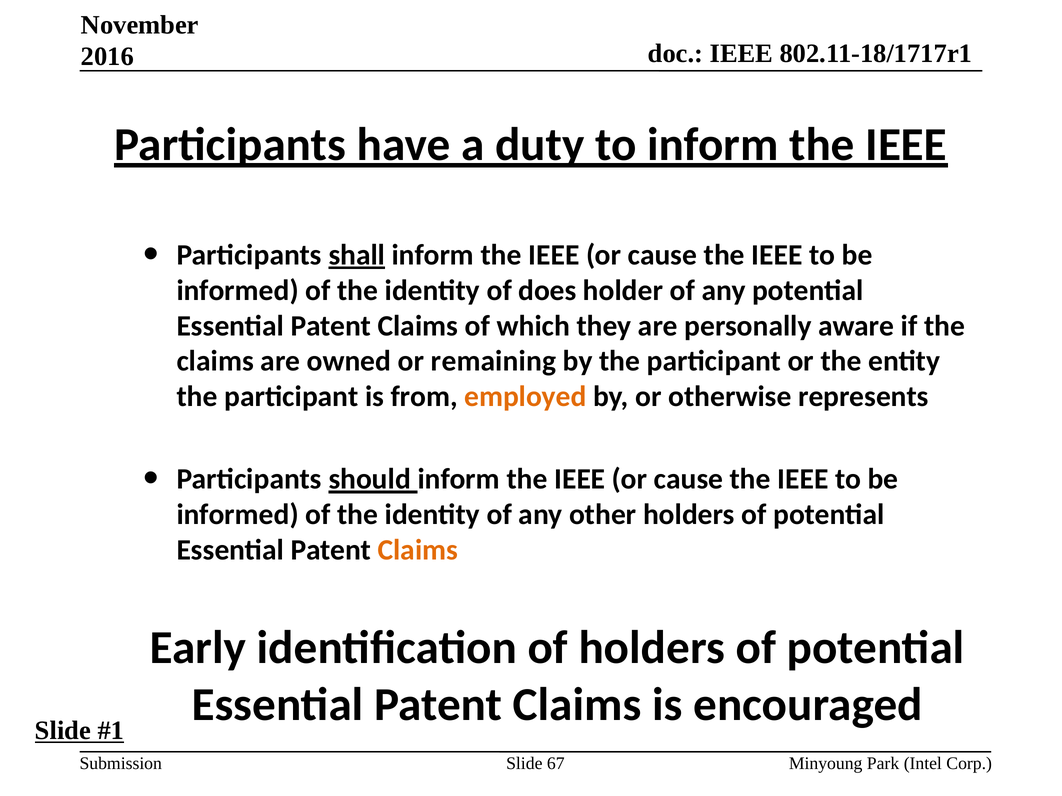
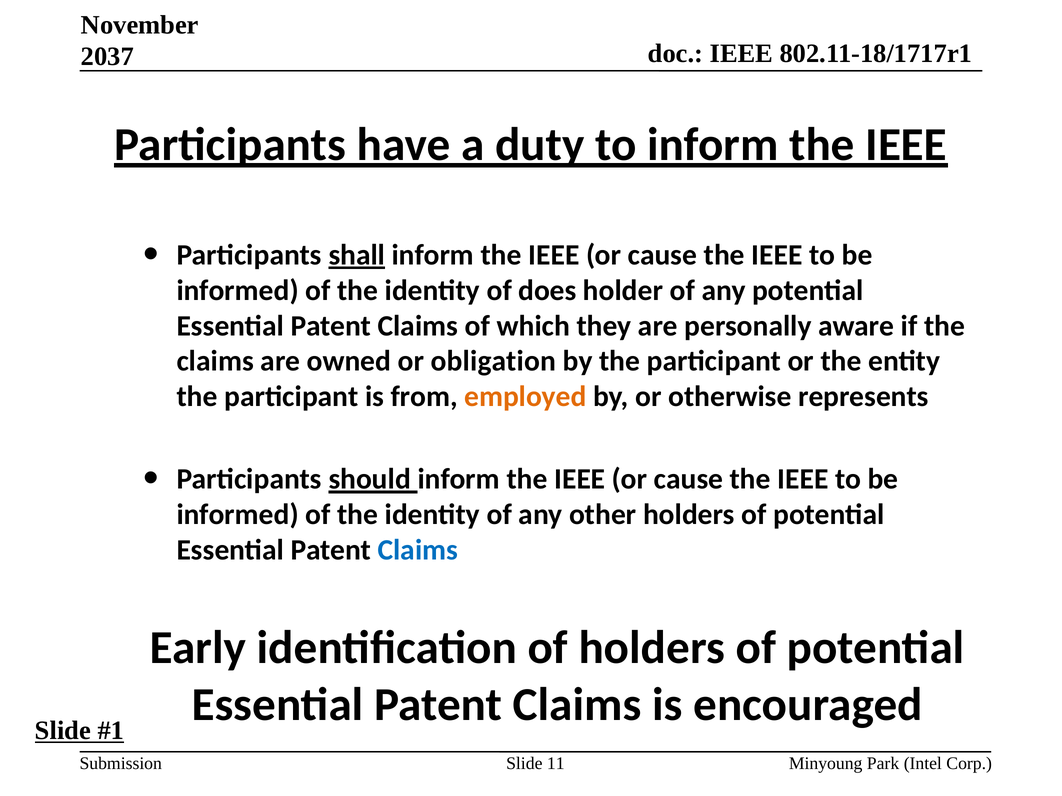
2016: 2016 -> 2037
remaining: remaining -> obligation
Claims at (418, 550) colour: orange -> blue
67: 67 -> 11
